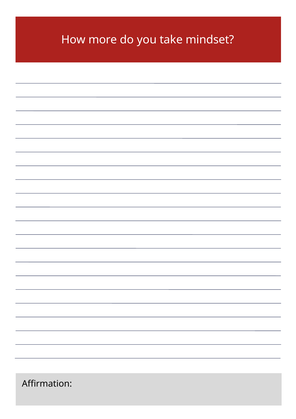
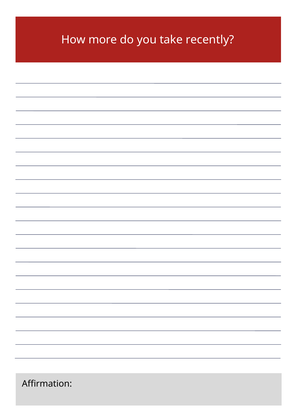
mindset: mindset -> recently
